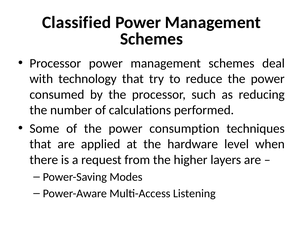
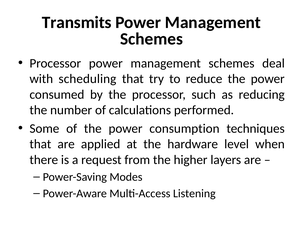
Classified: Classified -> Transmits
technology: technology -> scheduling
